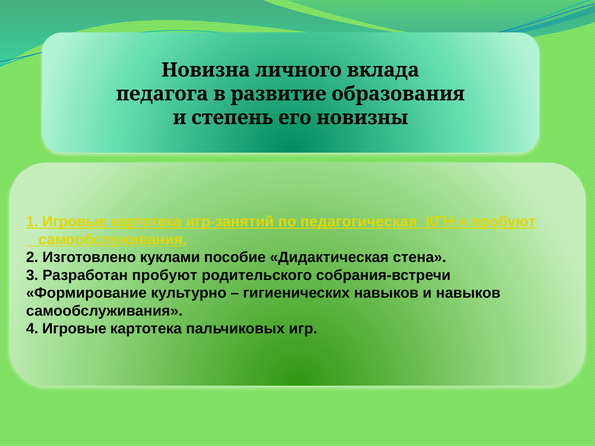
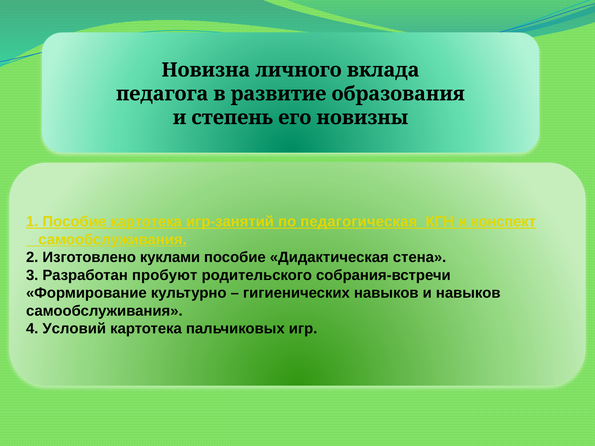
1 Игровые: Игровые -> Пособие
и пробуют: пробуют -> конспект
4 Игровые: Игровые -> Условий
